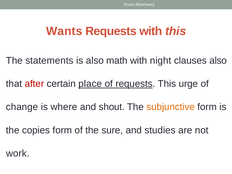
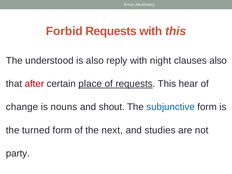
Wants: Wants -> Forbid
statements: statements -> understood
math: math -> reply
urge: urge -> hear
where: where -> nouns
subjunctive colour: orange -> blue
copies: copies -> turned
sure: sure -> next
work: work -> party
